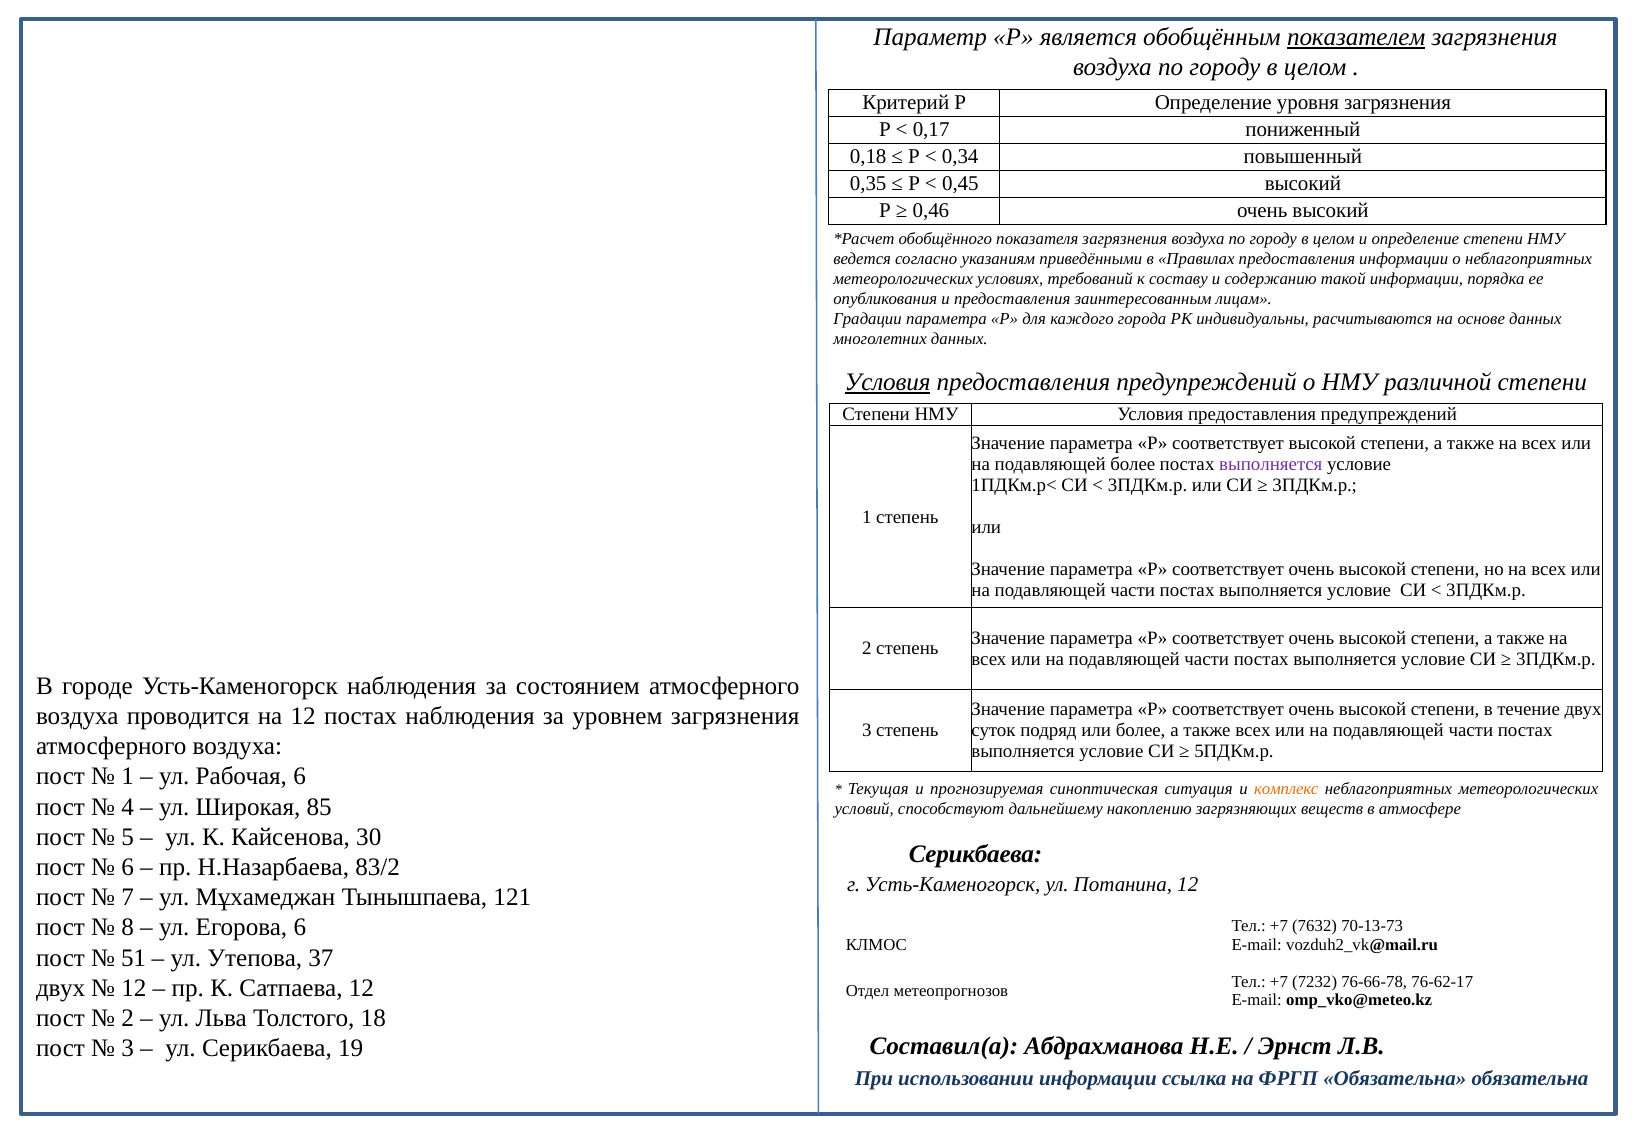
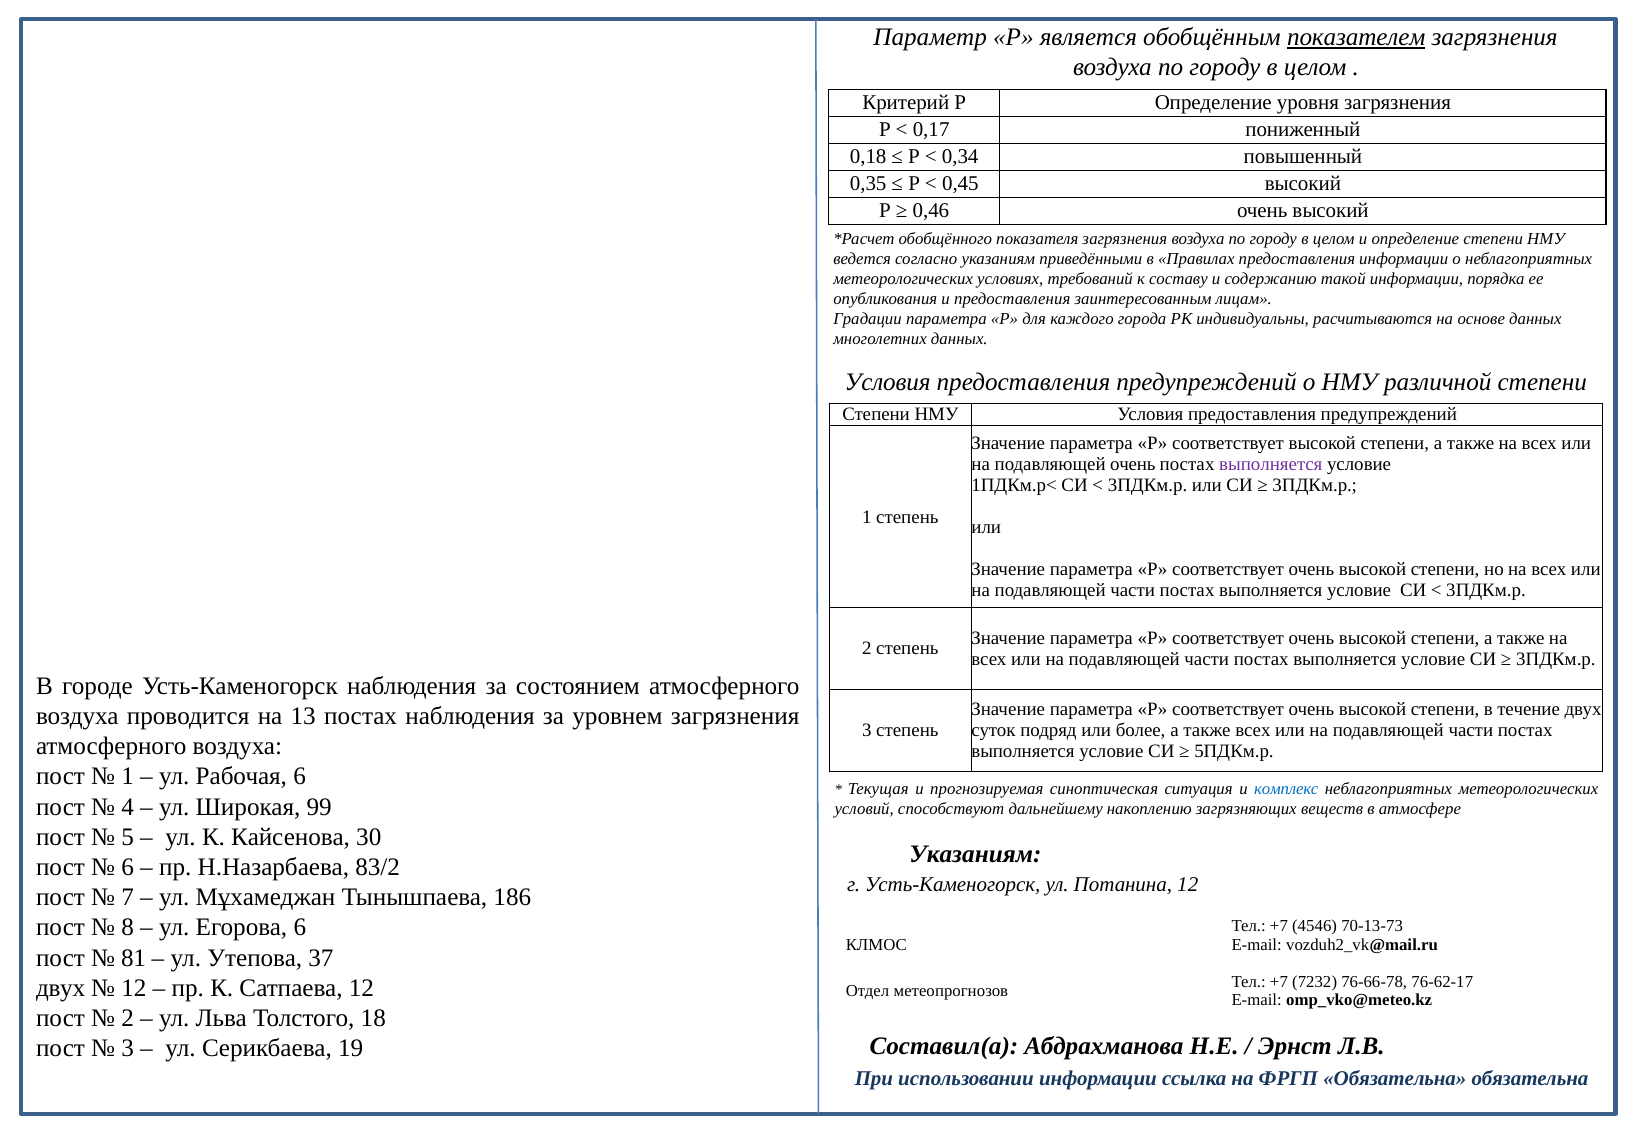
Условия at (888, 382) underline: present -> none
подавляющей более: более -> очень
на 12: 12 -> 13
комплекс colour: orange -> blue
85: 85 -> 99
Серикбаева at (976, 854): Серикбаева -> Указаниям
121: 121 -> 186
7632: 7632 -> 4546
51: 51 -> 81
